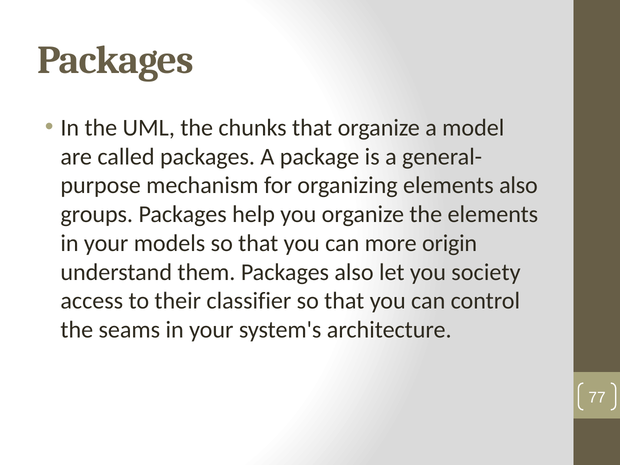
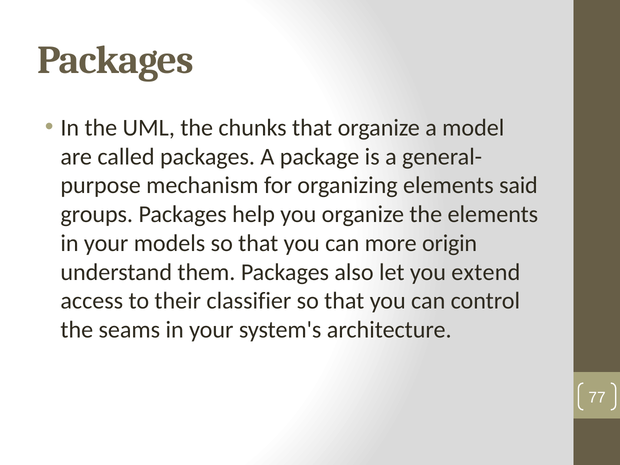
elements also: also -> said
society: society -> extend
